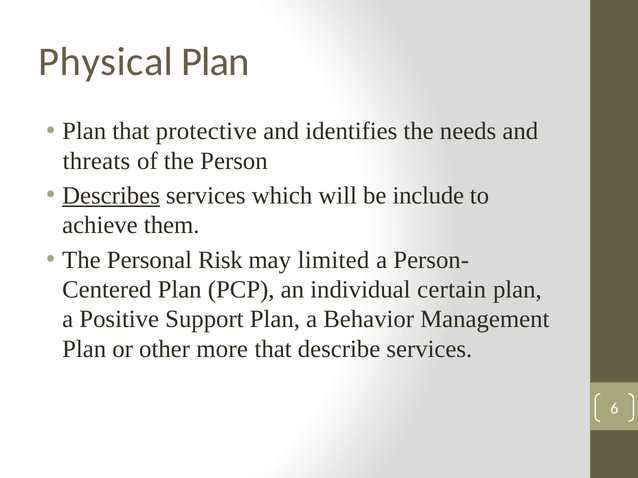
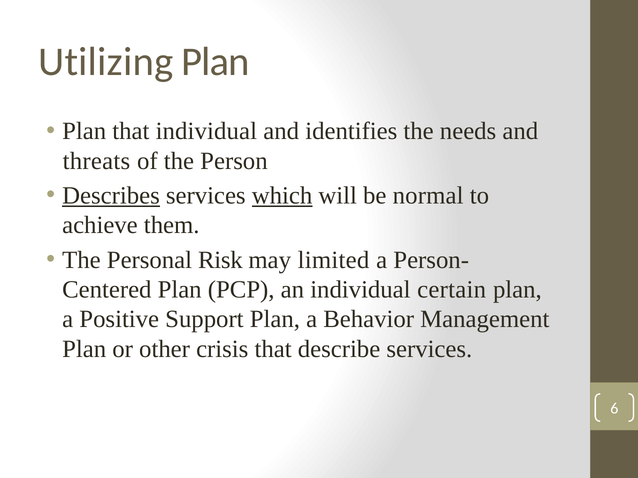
Physical: Physical -> Utilizing
that protective: protective -> individual
which underline: none -> present
include: include -> normal
more: more -> crisis
